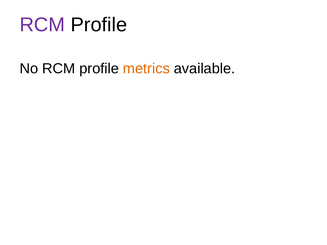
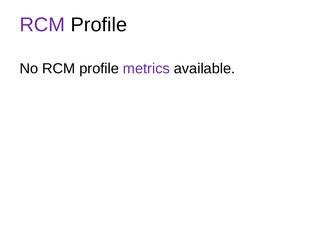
metrics colour: orange -> purple
